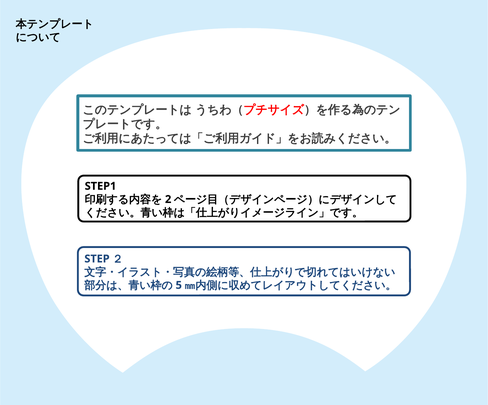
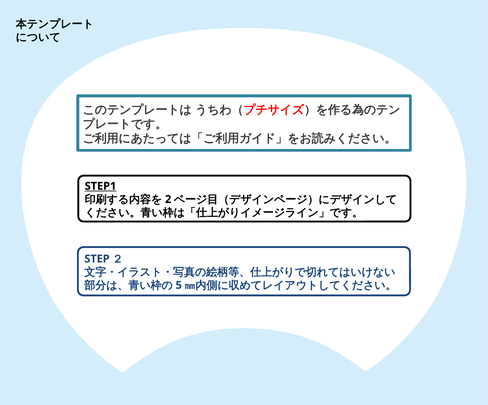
STEP1 underline: none -> present
